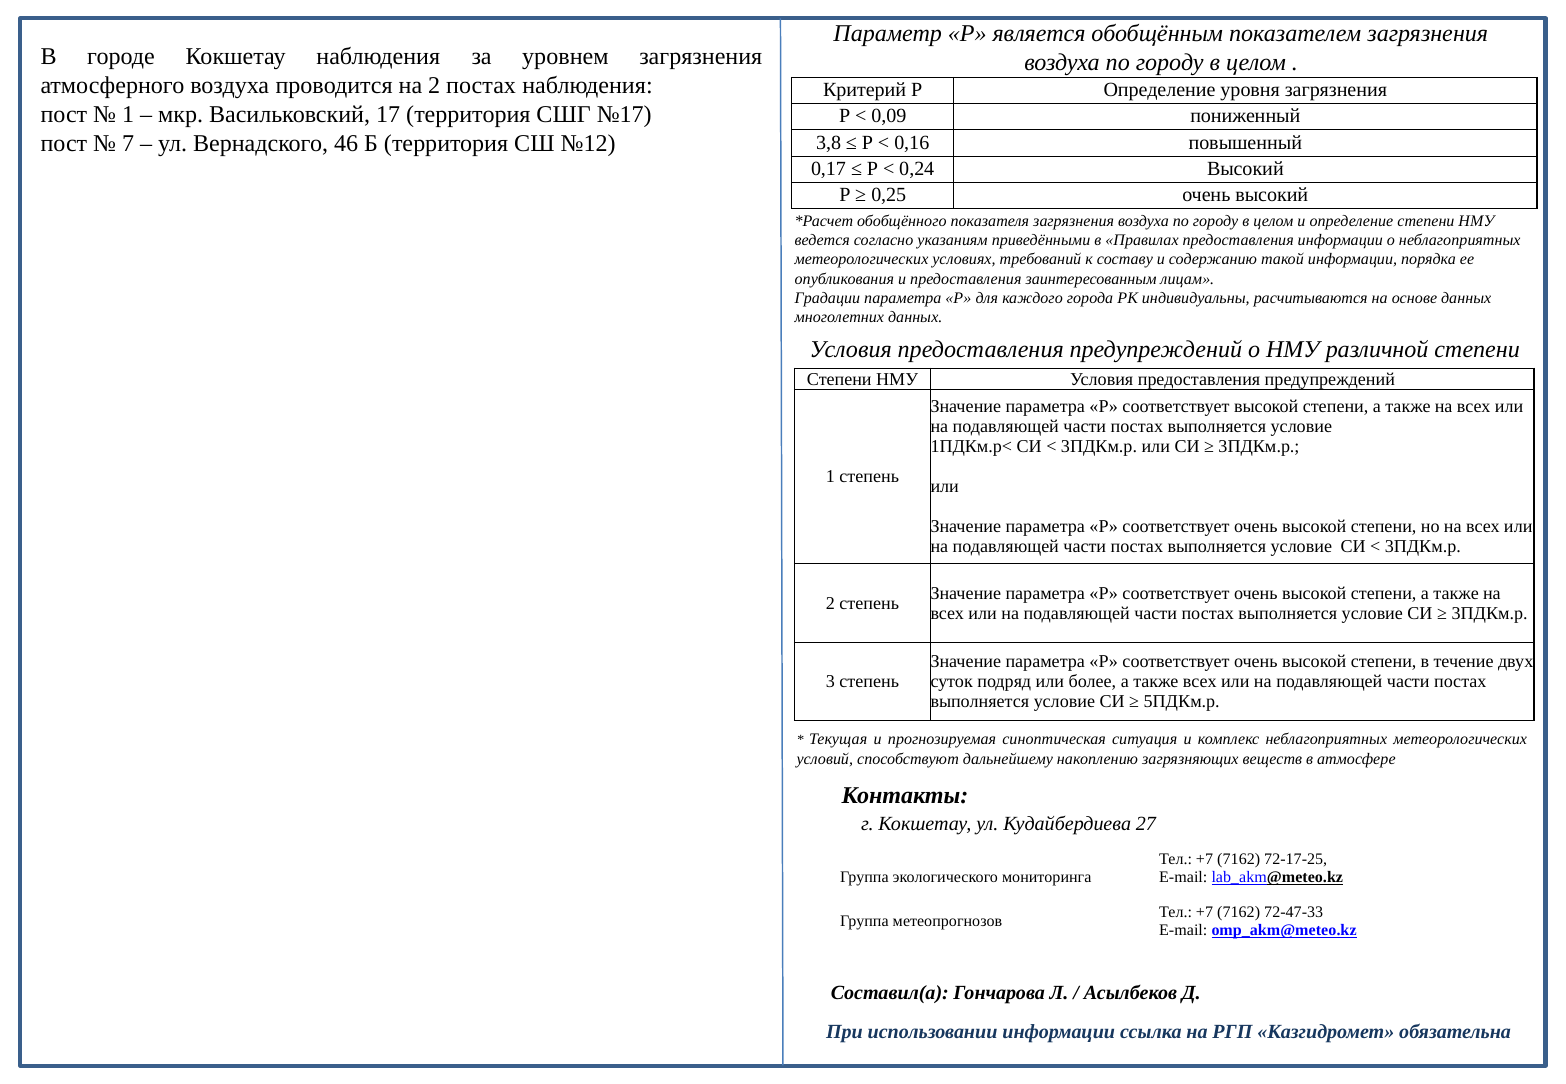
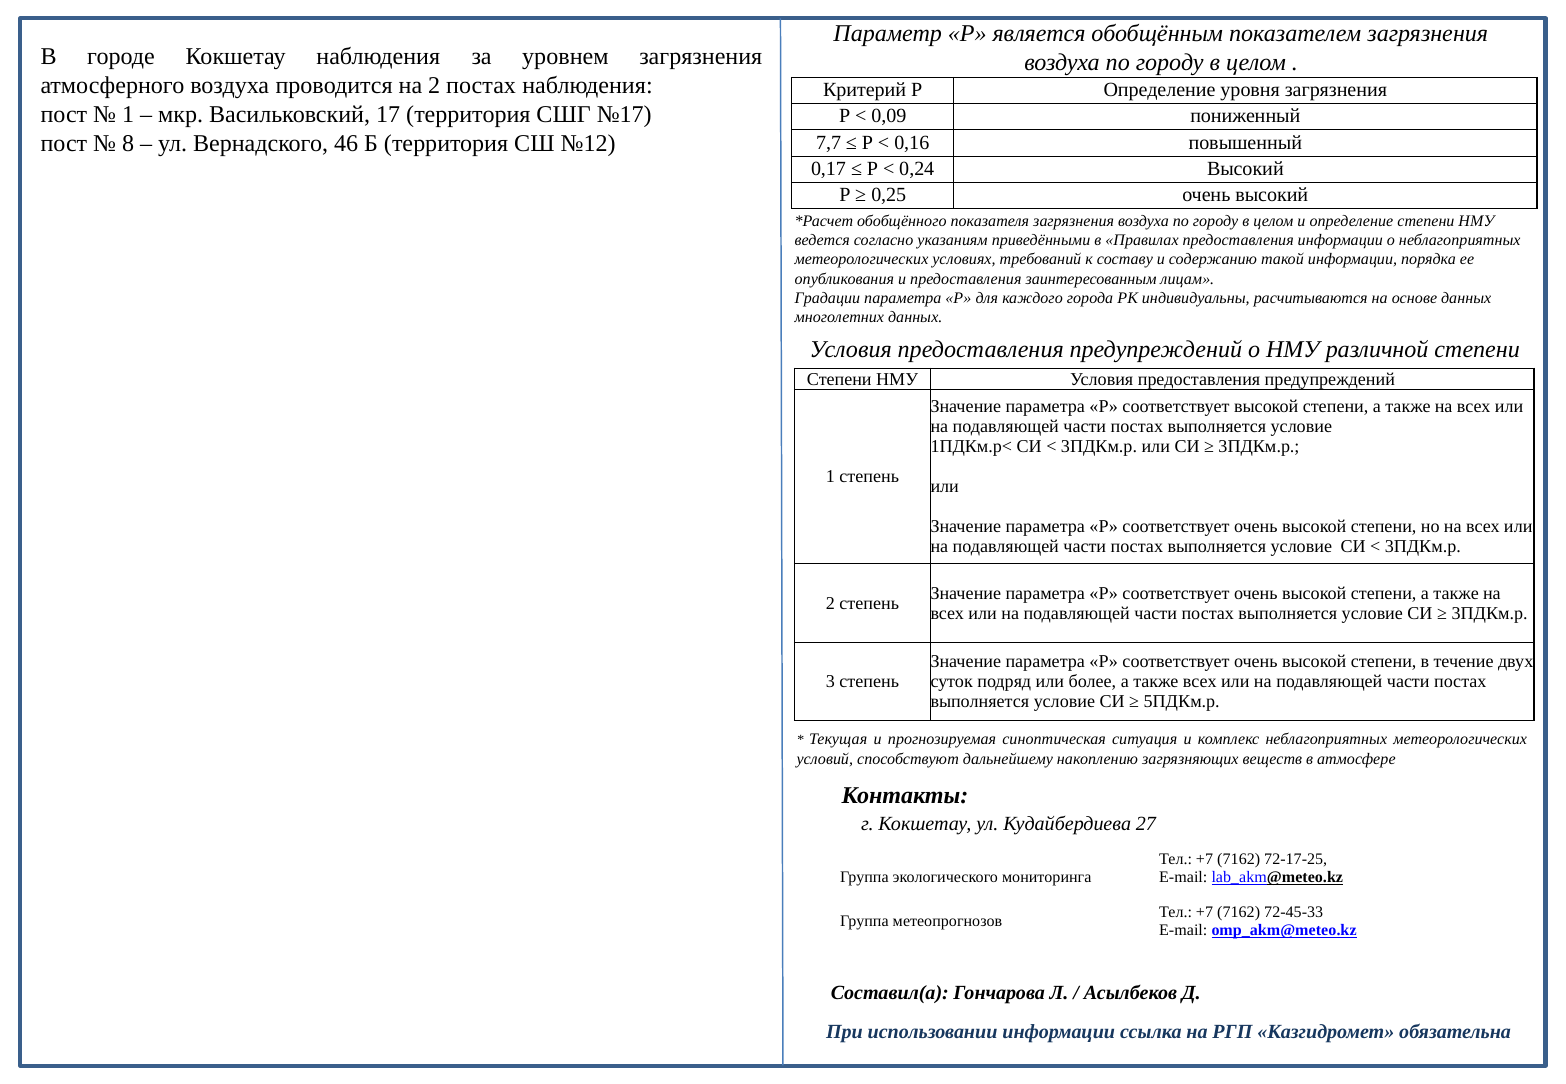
7: 7 -> 8
3,8: 3,8 -> 7,7
72-47-33: 72-47-33 -> 72-45-33
